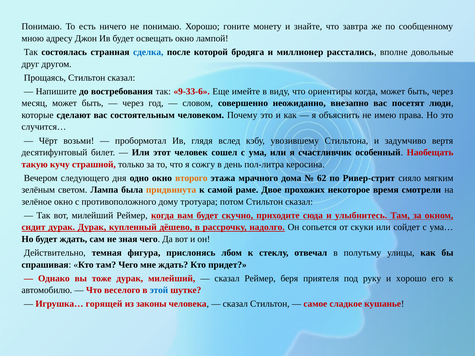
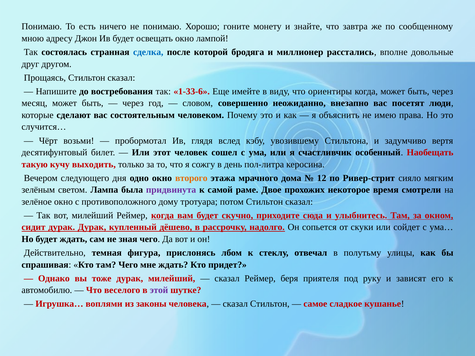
9-33-6: 9-33-6 -> 1-33-6
страшной: страшной -> выходить
62: 62 -> 12
придвинута colour: orange -> purple
и хорошо: хорошо -> зависят
этой colour: blue -> purple
горящей: горящей -> воплями
